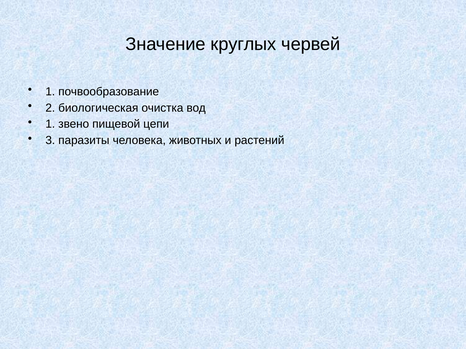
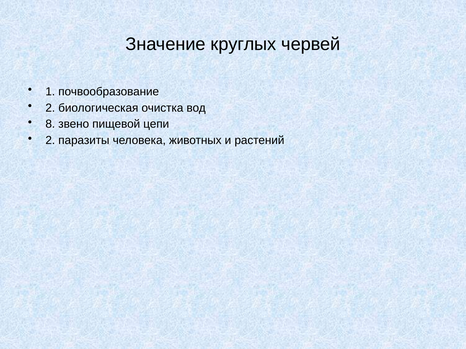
1 at (50, 124): 1 -> 8
3 at (50, 141): 3 -> 2
